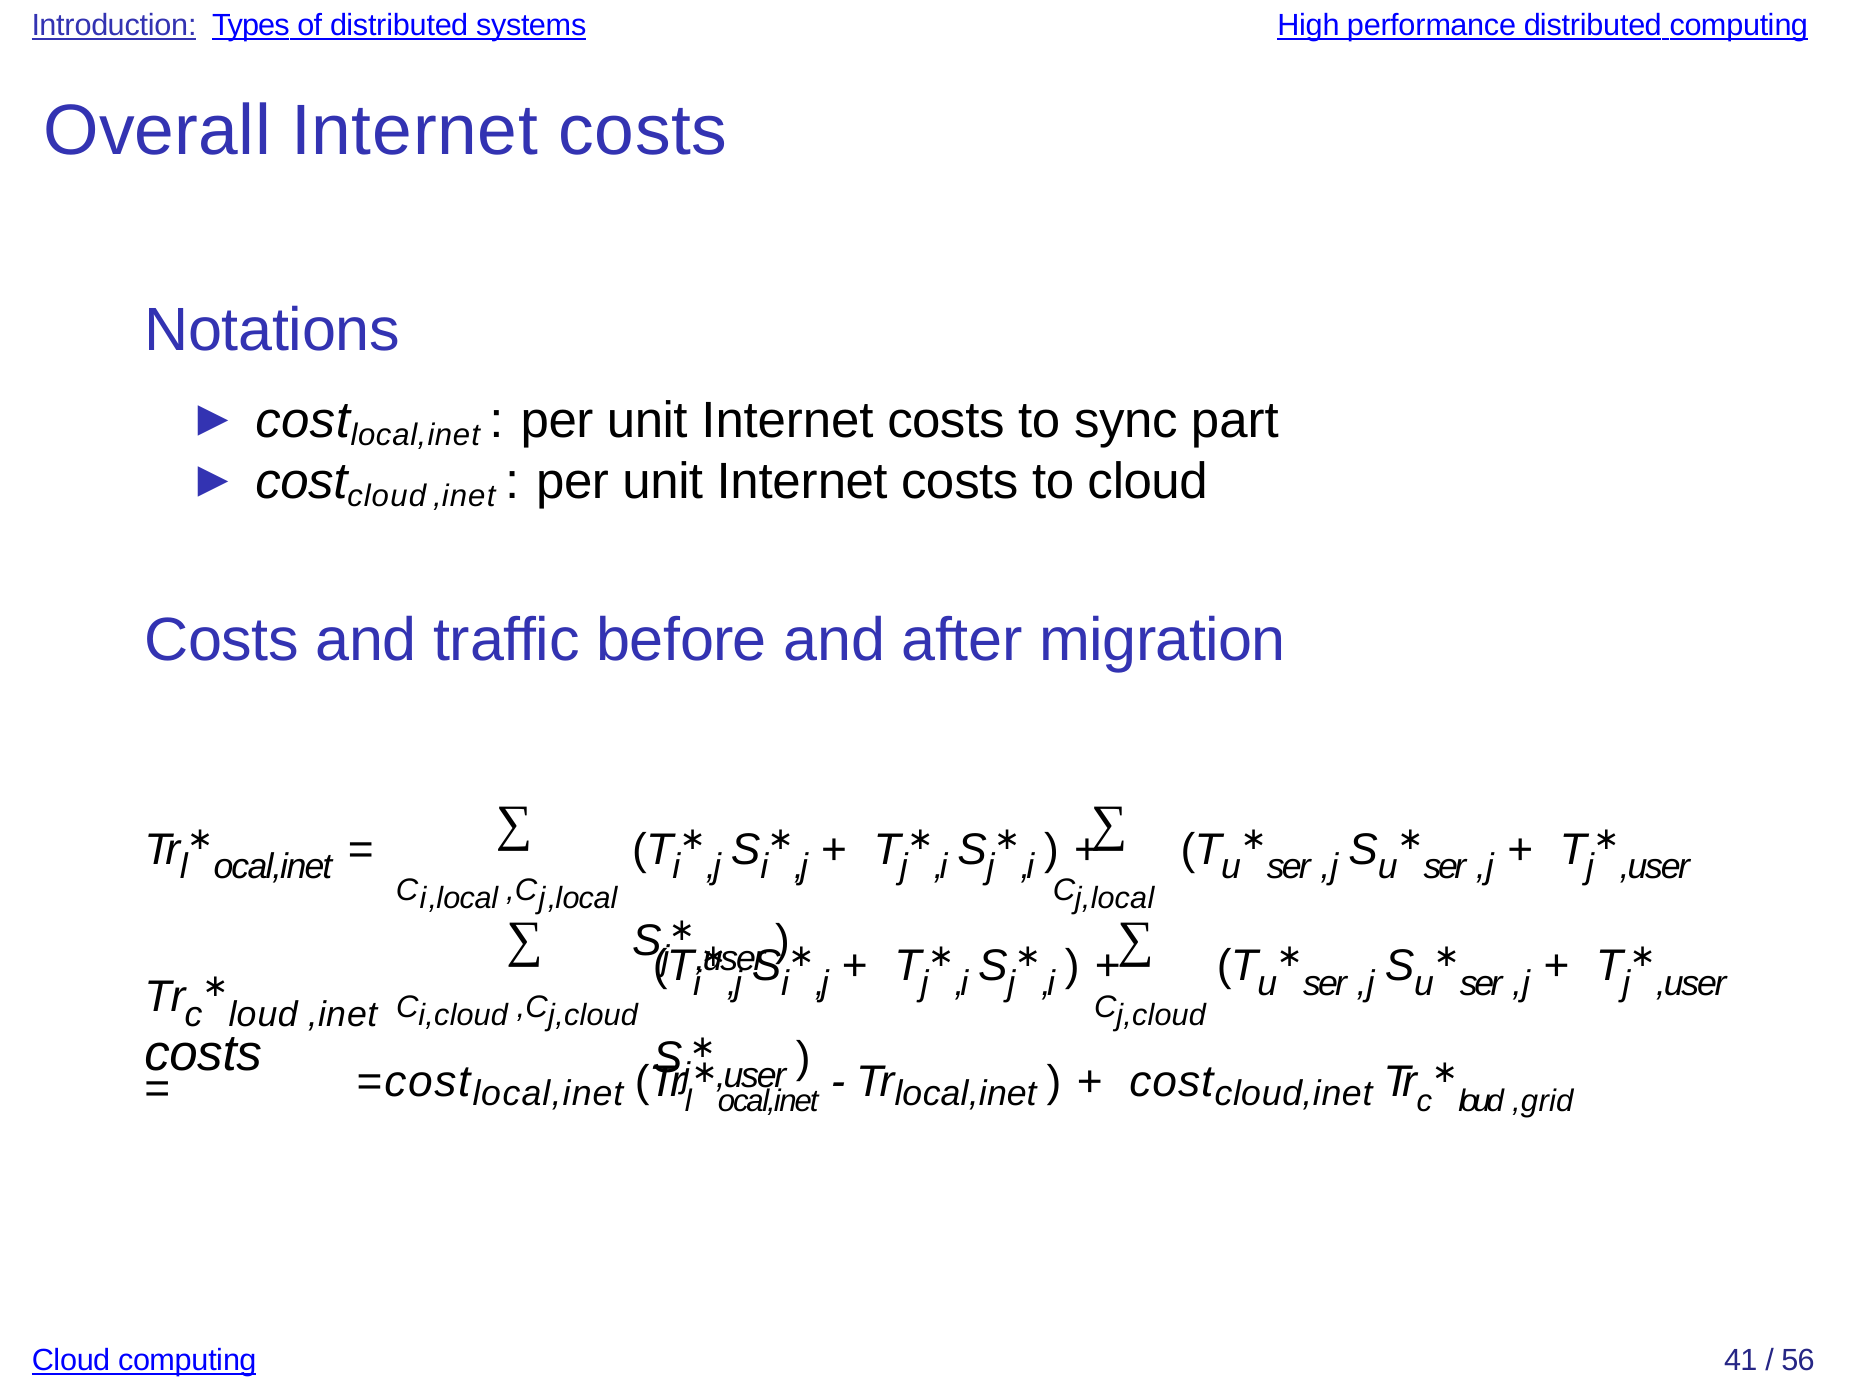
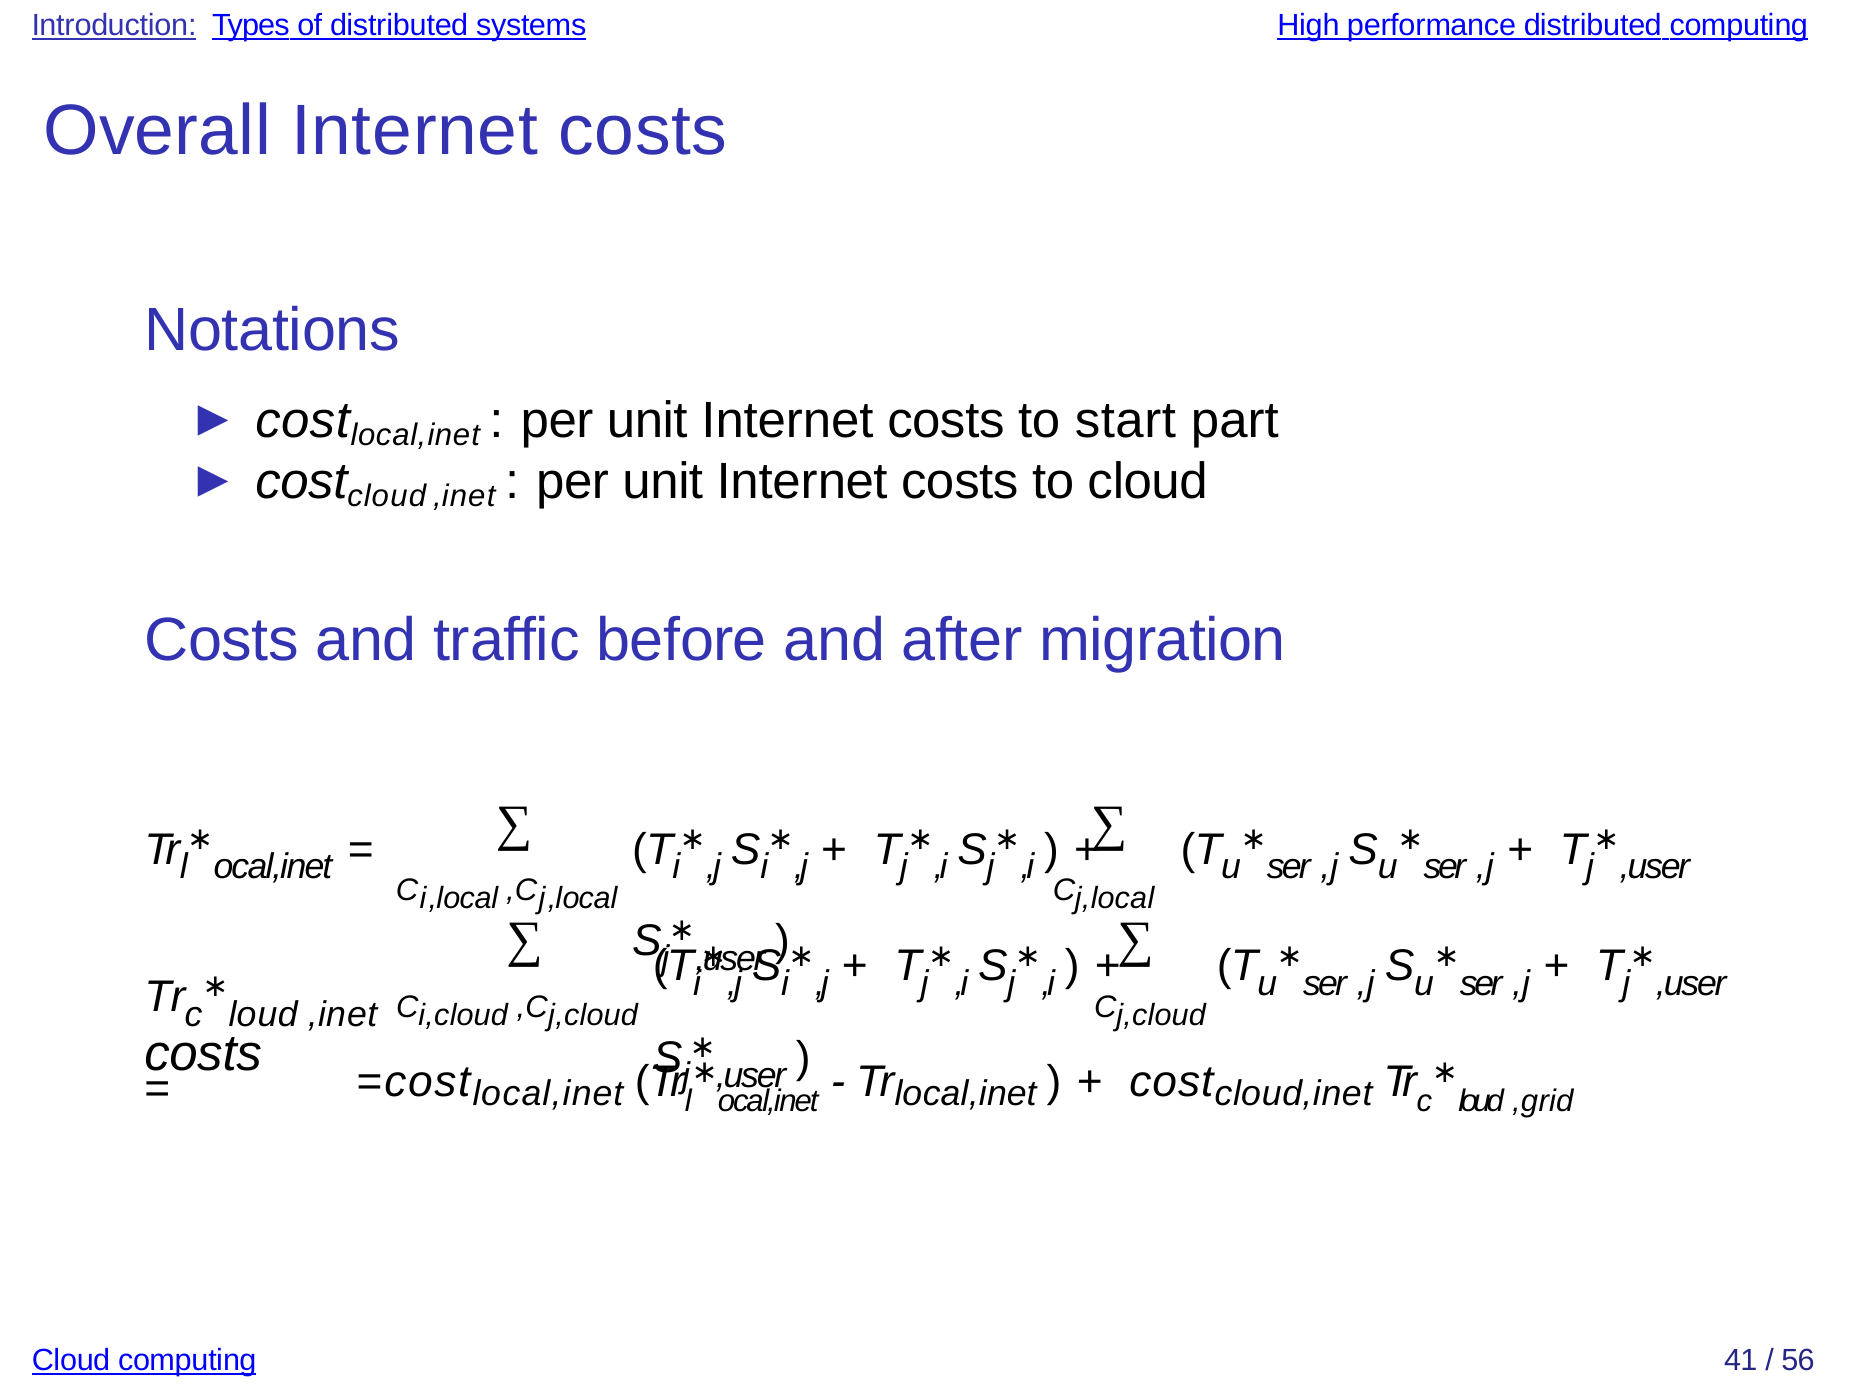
sync: sync -> start
